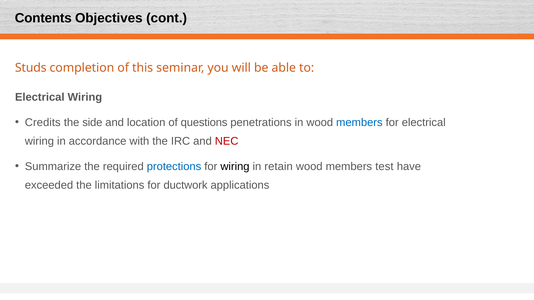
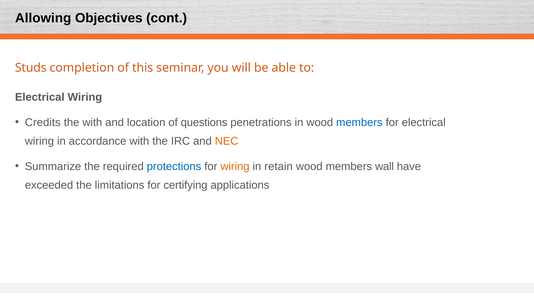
Contents: Contents -> Allowing
the side: side -> with
NEC colour: red -> orange
wiring at (235, 167) colour: black -> orange
test: test -> wall
ductwork: ductwork -> certifying
